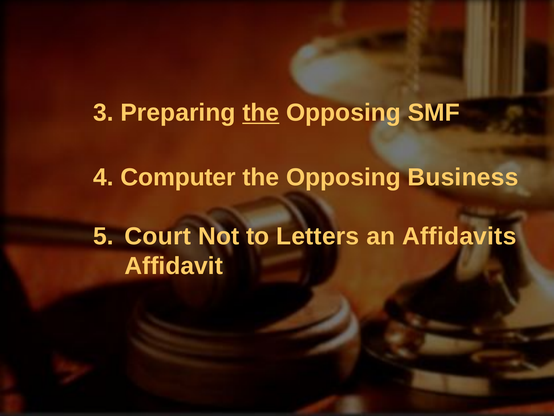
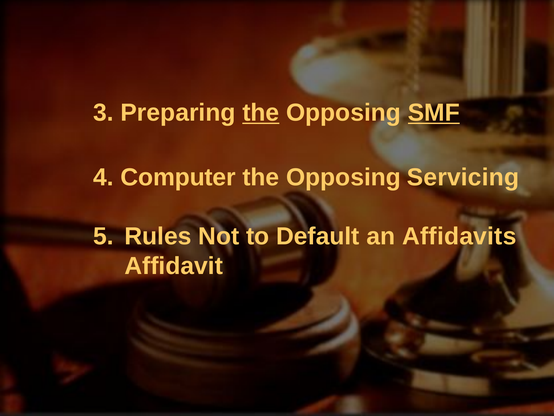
SMF underline: none -> present
Business: Business -> Servicing
Court: Court -> Rules
Letters: Letters -> Default
